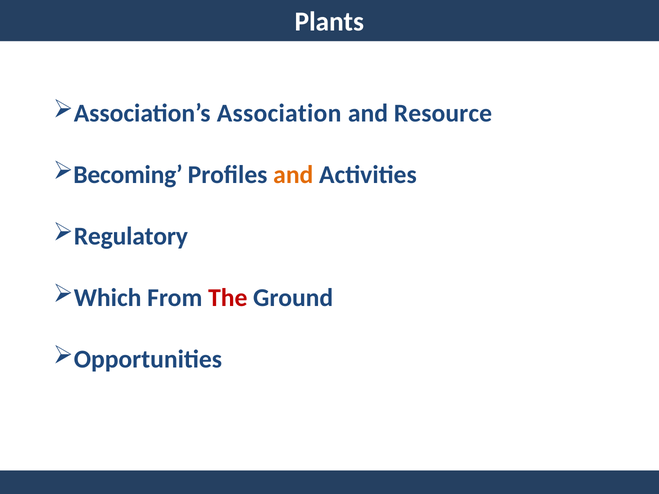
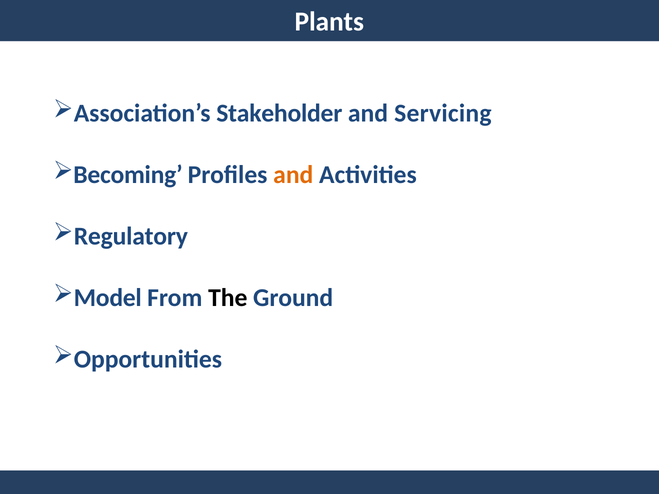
Association: Association -> Stakeholder
Resource: Resource -> Servicing
Which: Which -> Model
The colour: red -> black
